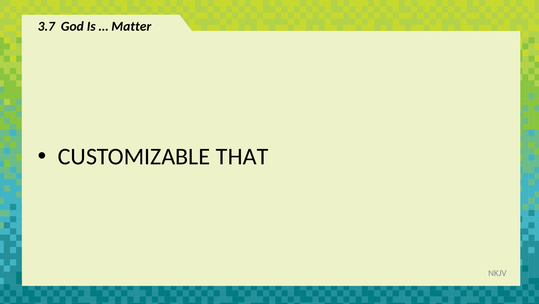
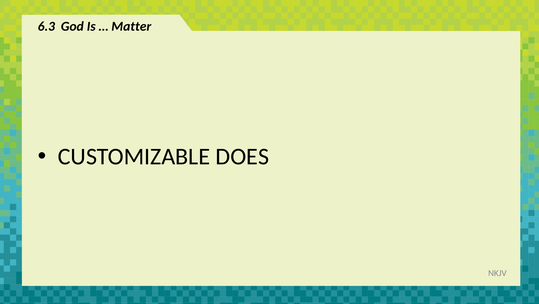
3.7: 3.7 -> 6.3
THAT: THAT -> DOES
